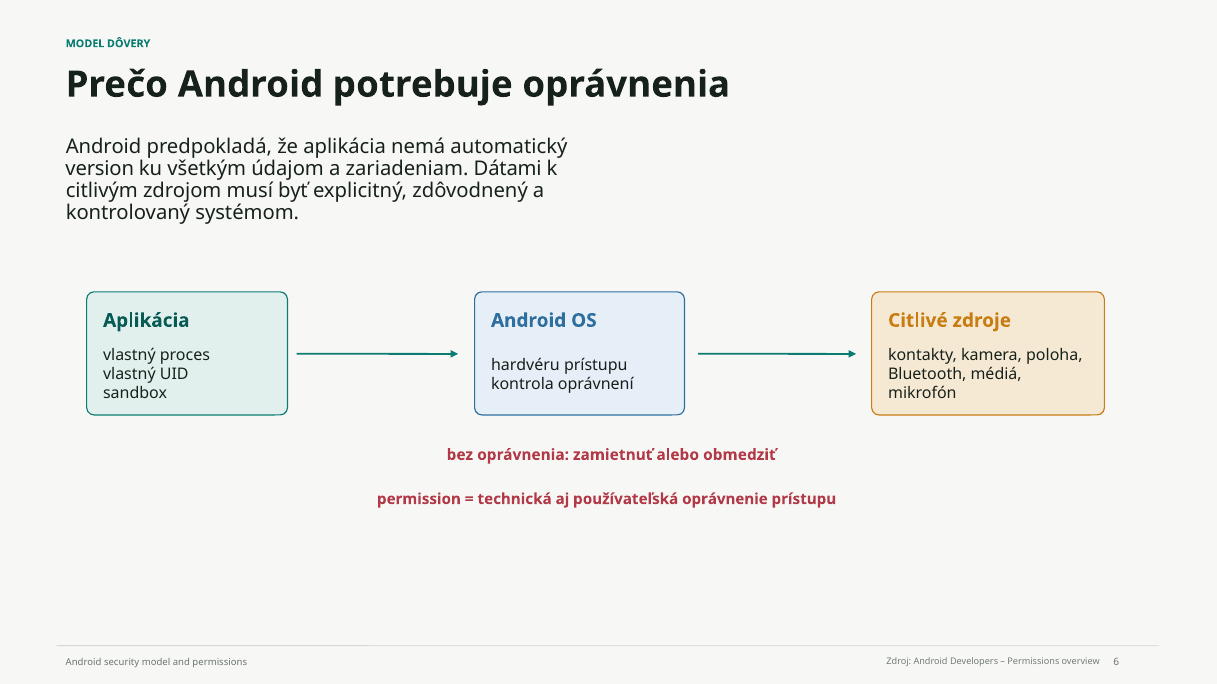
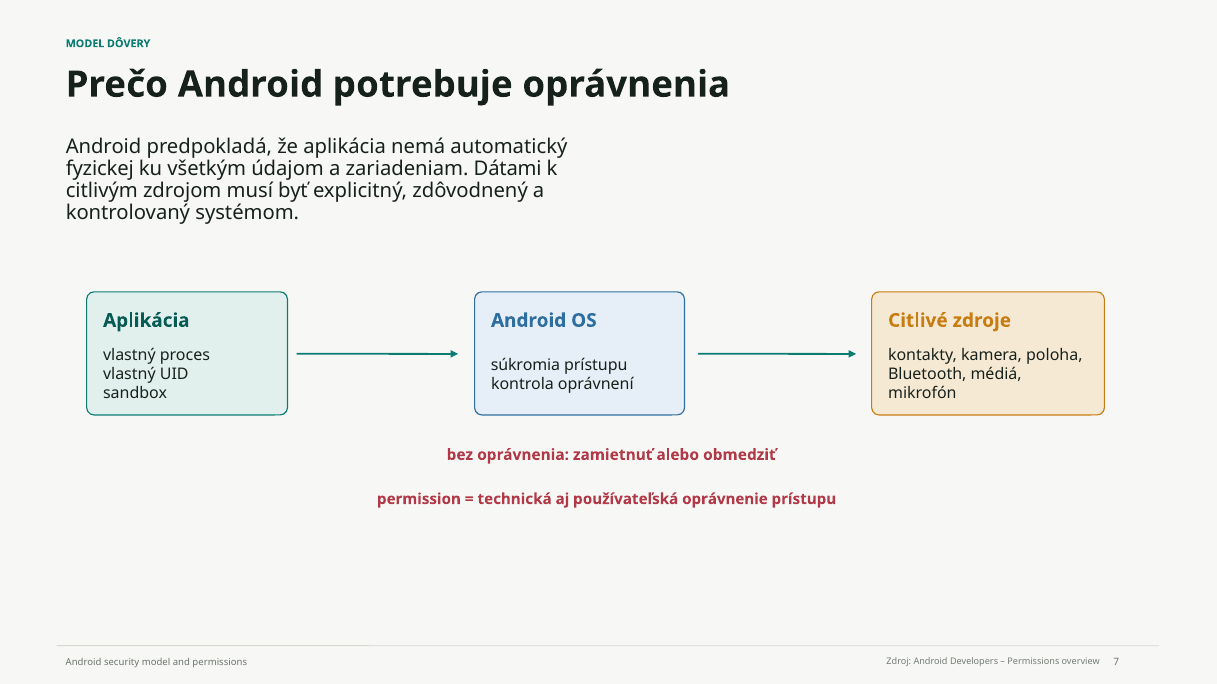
version: version -> fyzickej
hardvéru: hardvéru -> súkromia
6: 6 -> 7
